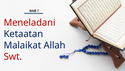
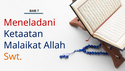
Swt colour: red -> orange
